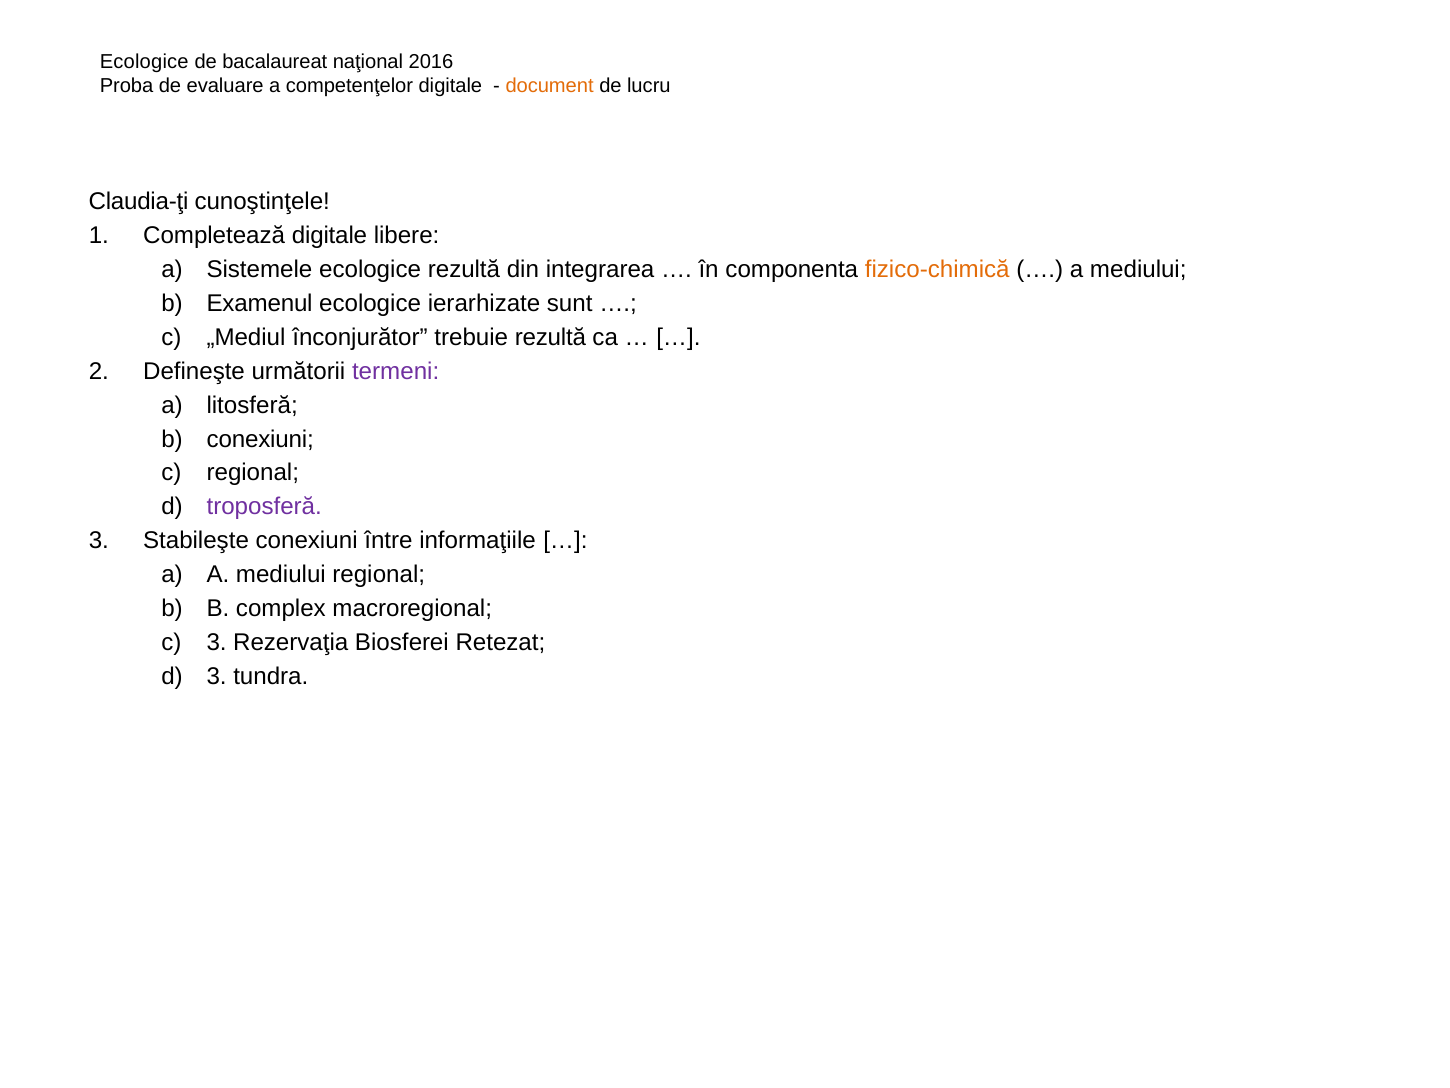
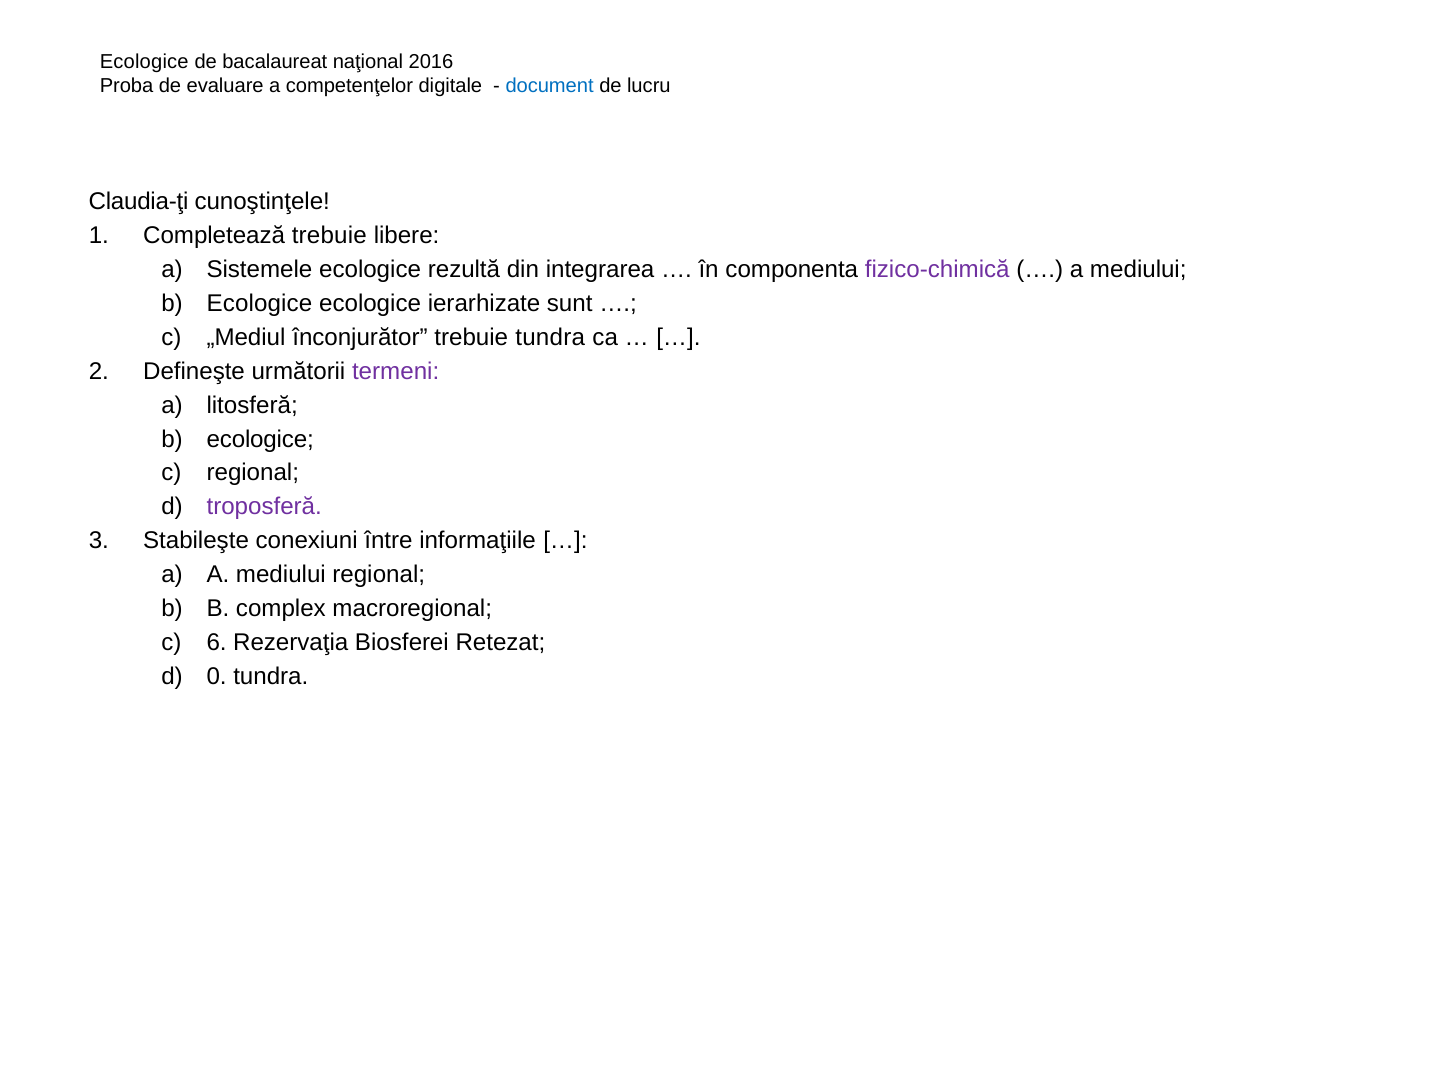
document colour: orange -> blue
Completează digitale: digitale -> trebuie
fizico-chimică colour: orange -> purple
Examenul at (260, 303): Examenul -> Ecologice
trebuie rezultă: rezultă -> tundra
conexiuni at (260, 439): conexiuni -> ecologice
3 at (217, 642): 3 -> 6
3 at (217, 676): 3 -> 0
